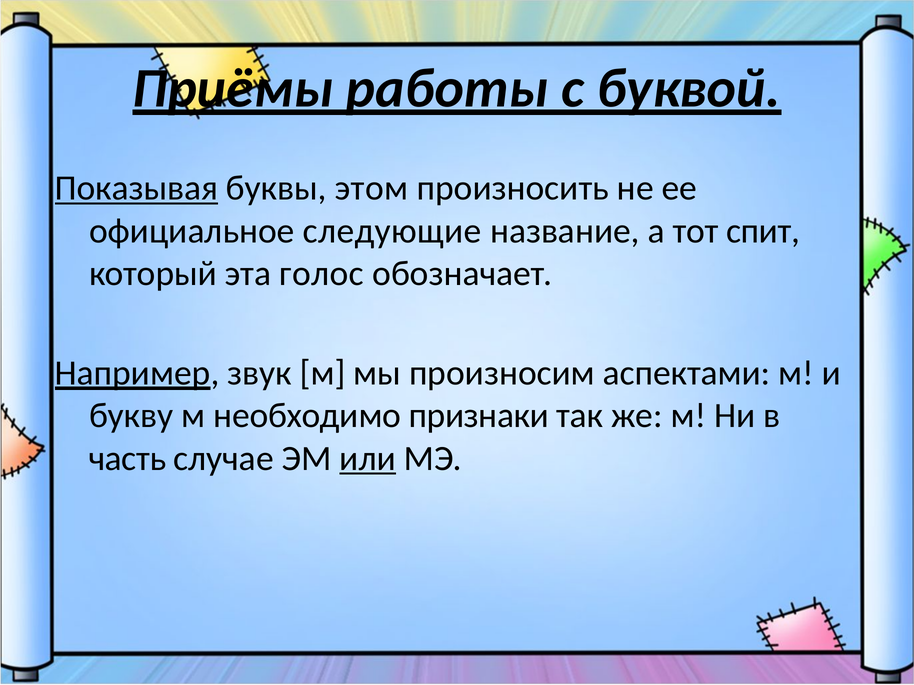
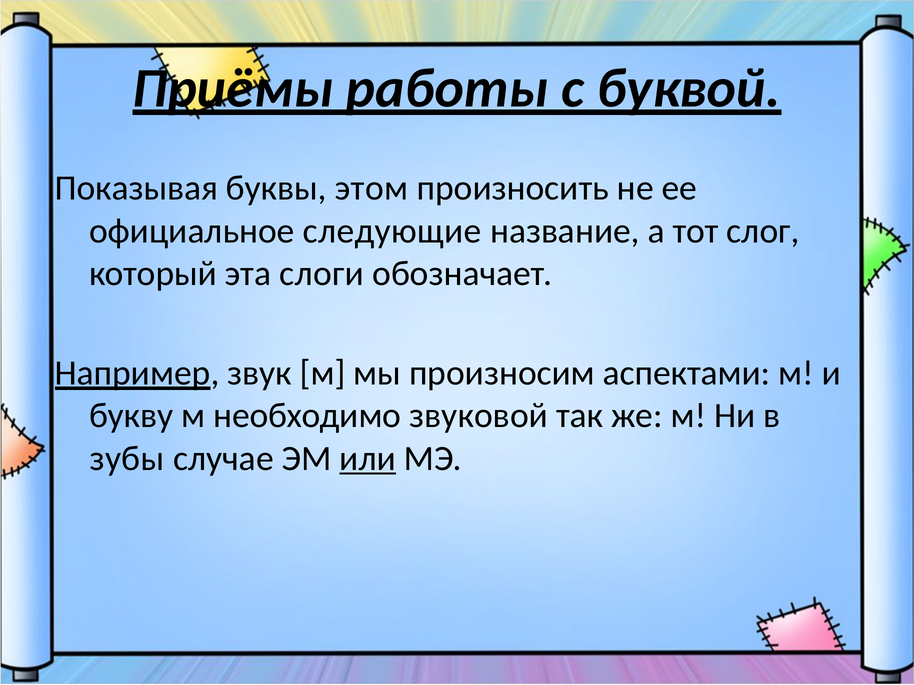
Показывая underline: present -> none
спит: спит -> слог
голос: голос -> слоги
признаки: признаки -> звуковой
часть: часть -> зубы
